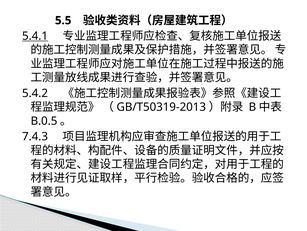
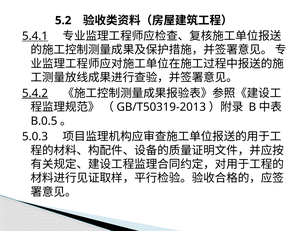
5.5: 5.5 -> 5.2
5.4.2 underline: none -> present
7.4.3: 7.4.3 -> 5.0.3
